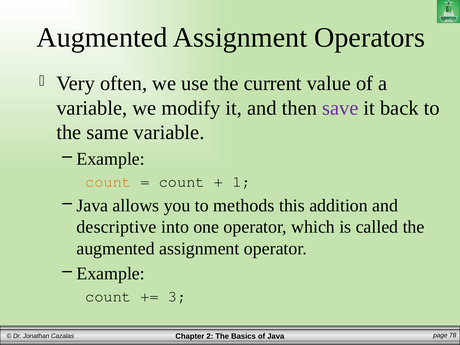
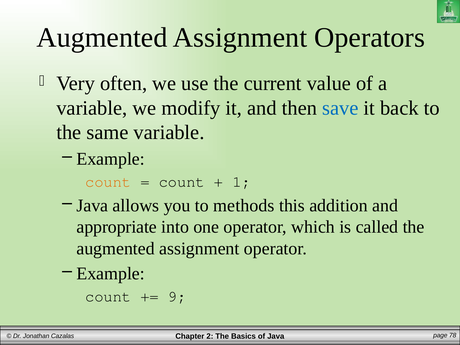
save colour: purple -> blue
descriptive: descriptive -> appropriate
3: 3 -> 9
